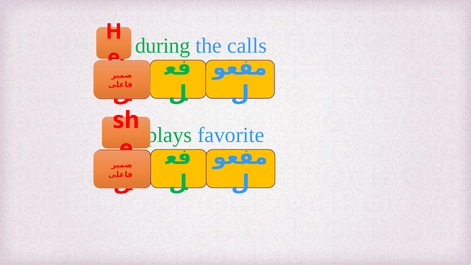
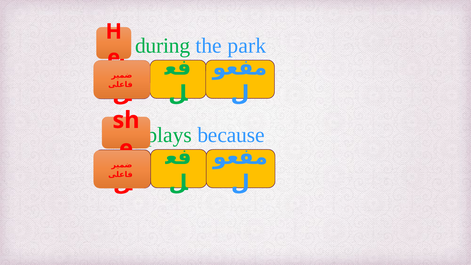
calls: calls -> park
favorite: favorite -> because
